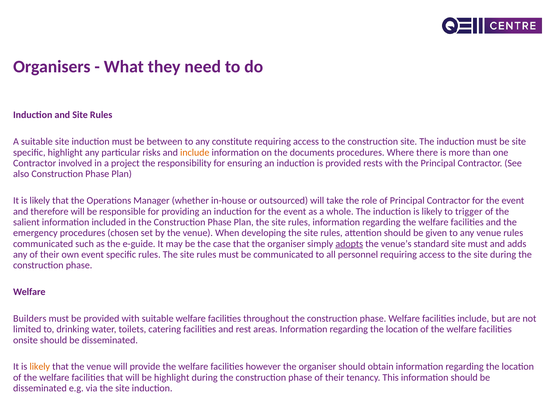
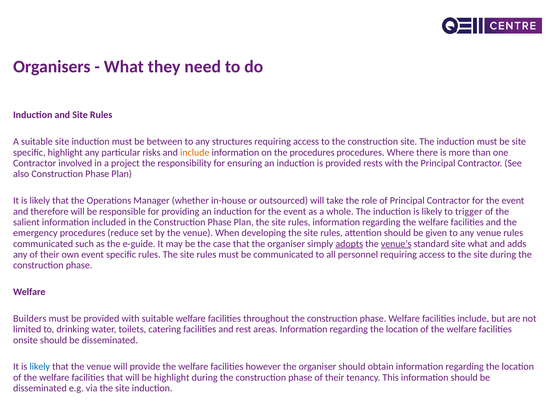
constitute: constitute -> structures
the documents: documents -> procedures
chosen: chosen -> reduce
venue’s underline: none -> present
site must: must -> what
likely at (40, 366) colour: orange -> blue
